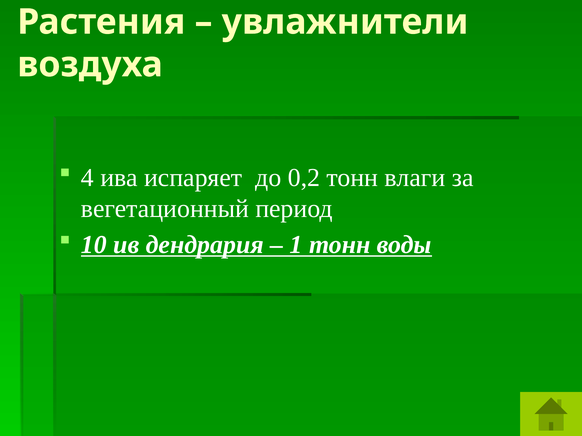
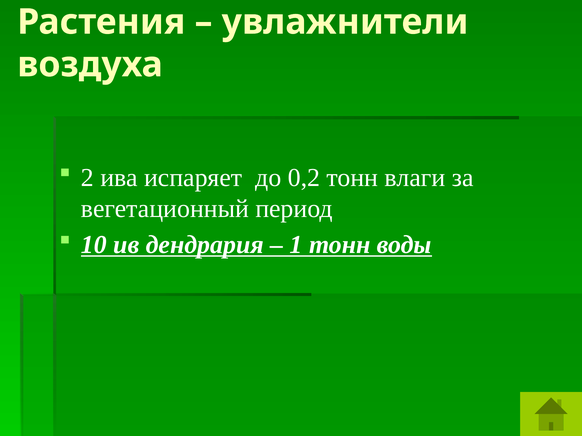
4: 4 -> 2
